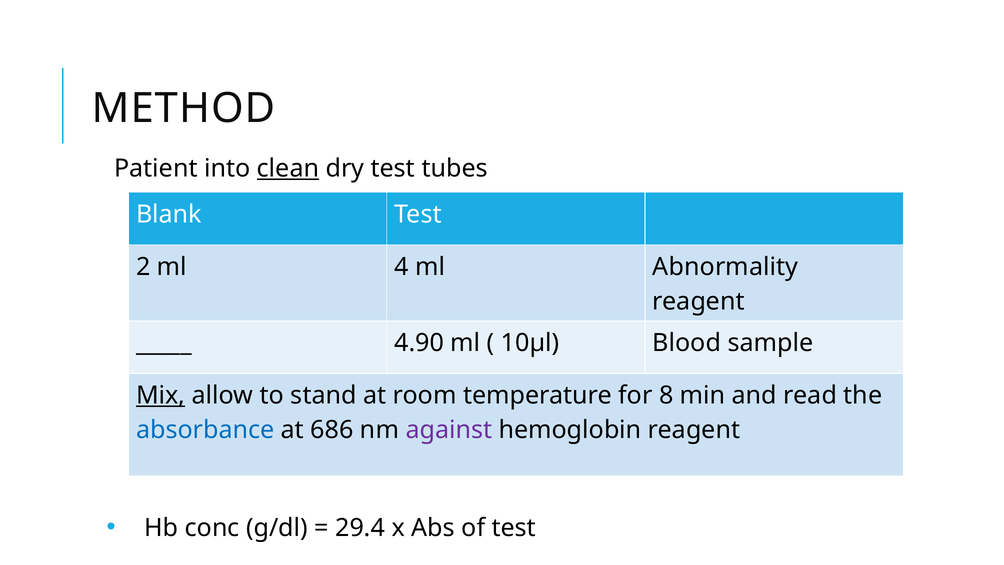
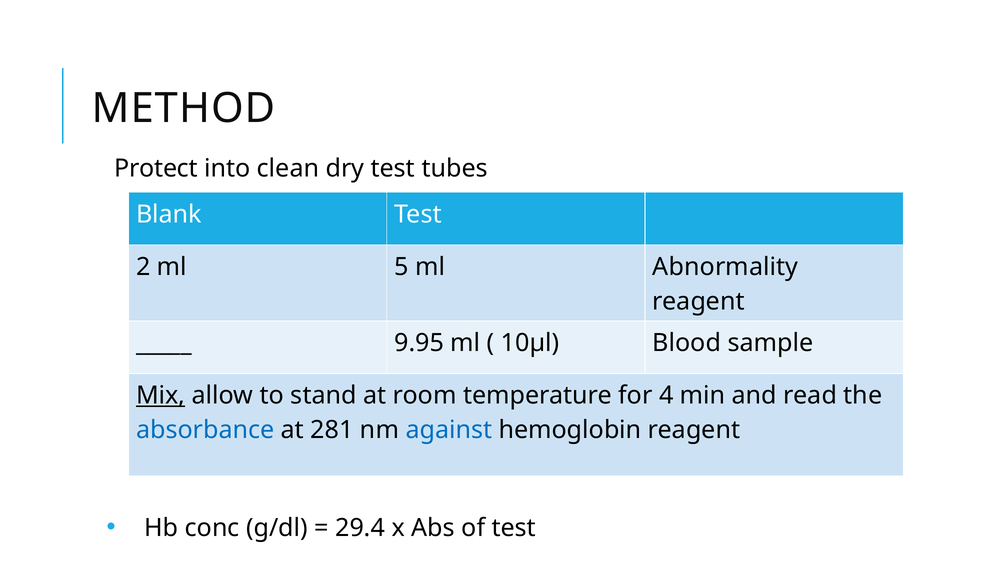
Patient: Patient -> Protect
clean underline: present -> none
4: 4 -> 5
4.90: 4.90 -> 9.95
8: 8 -> 4
686: 686 -> 281
against colour: purple -> blue
